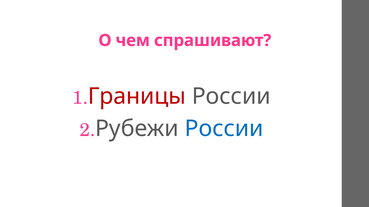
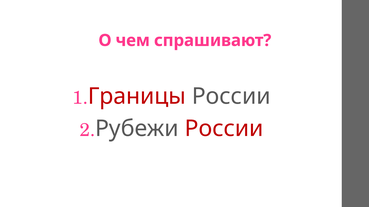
России at (224, 129) colour: blue -> red
